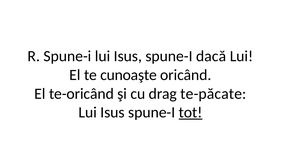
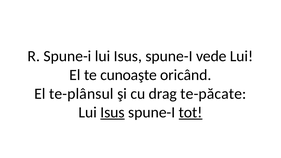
dacă: dacă -> vede
te-oricând: te-oricând -> te-plânsul
Isus at (112, 112) underline: none -> present
